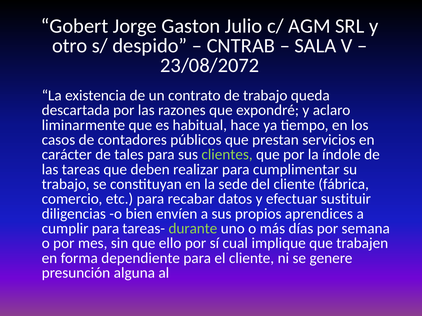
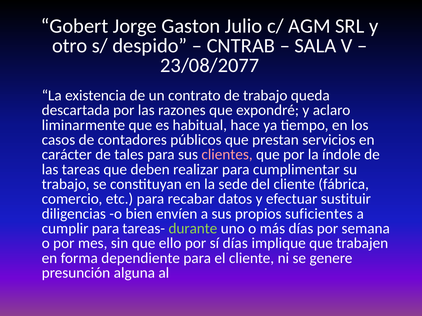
23/08/2072: 23/08/2072 -> 23/08/2077
clientes colour: light green -> pink
aprendices: aprendices -> suficientes
sí cual: cual -> días
